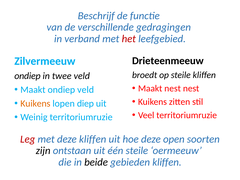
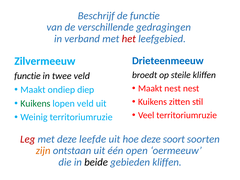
Drieteenmeeuw colour: black -> blue
ondiep at (27, 76): ondiep -> functie
ondiep veld: veld -> diep
Kuikens at (35, 103) colour: orange -> green
lopen diep: diep -> veld
deze kliffen: kliffen -> leefde
open: open -> soort
zijn colour: black -> orange
één steile: steile -> open
